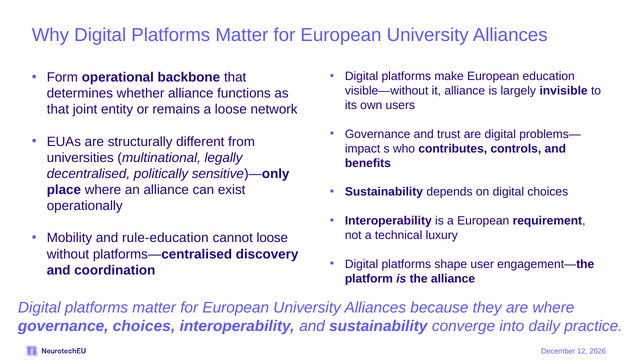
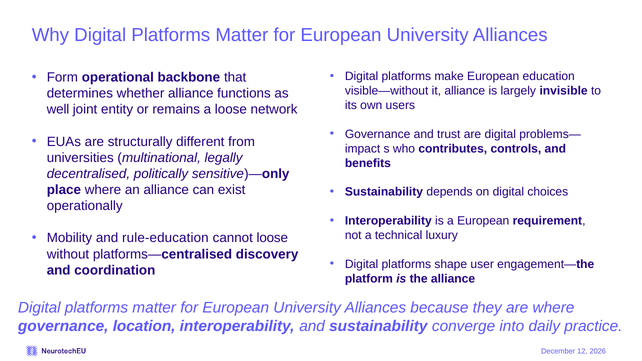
that at (58, 110): that -> well
governance choices: choices -> location
